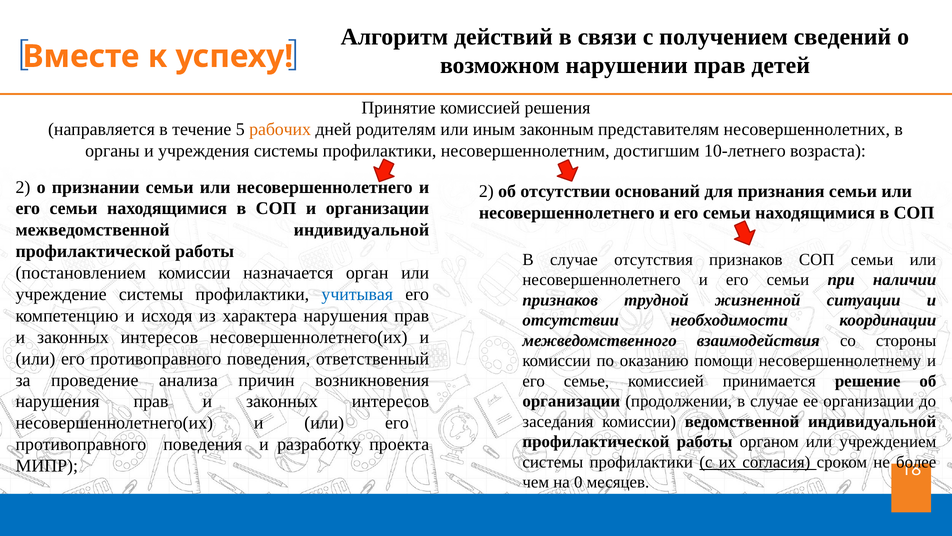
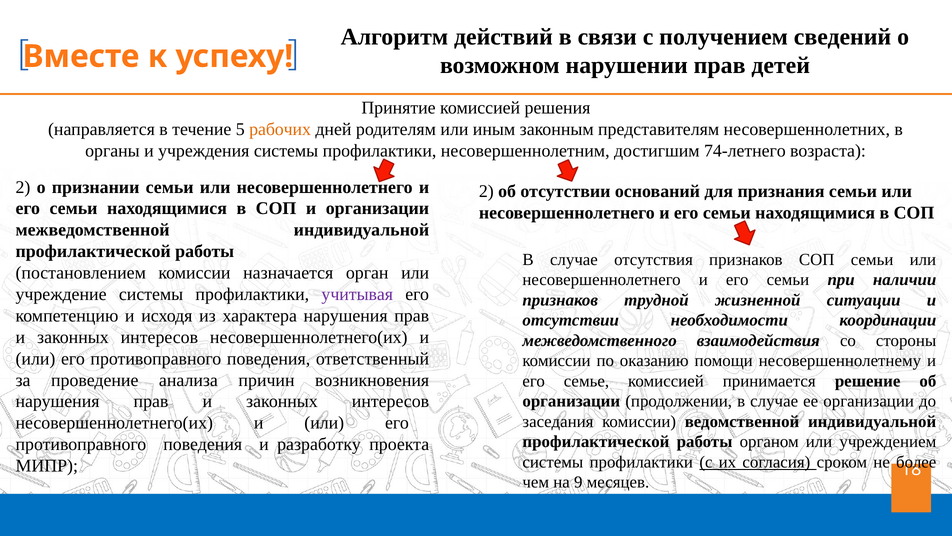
10-летнего: 10-летнего -> 74-летнего
учитывая colour: blue -> purple
0: 0 -> 9
